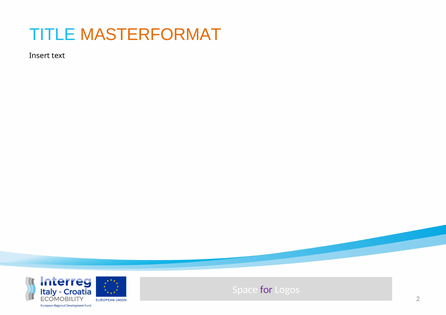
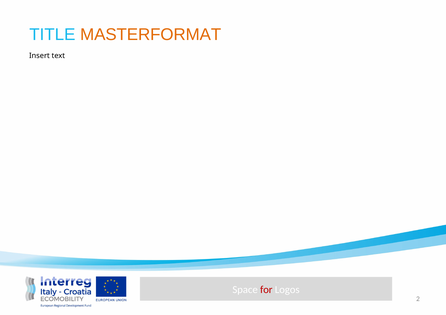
for colour: purple -> red
